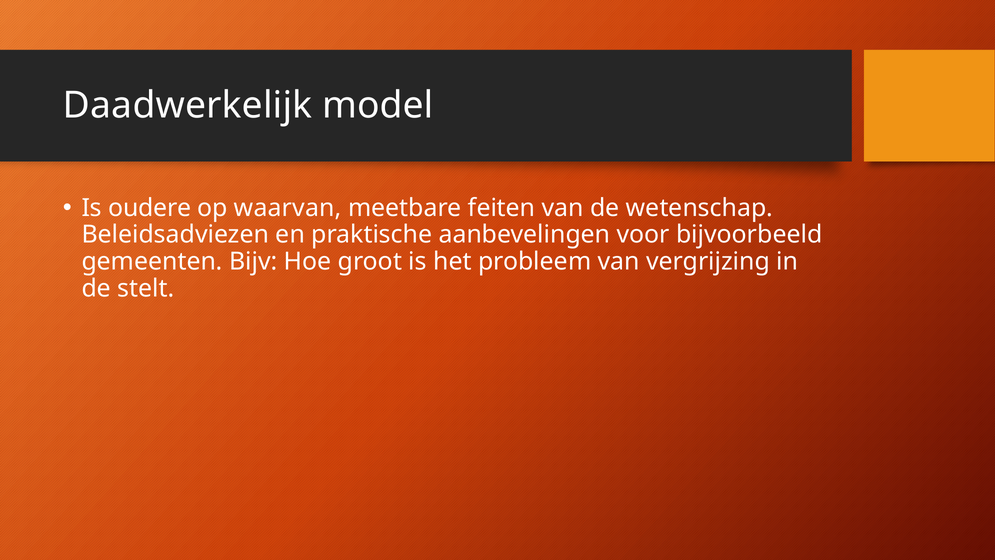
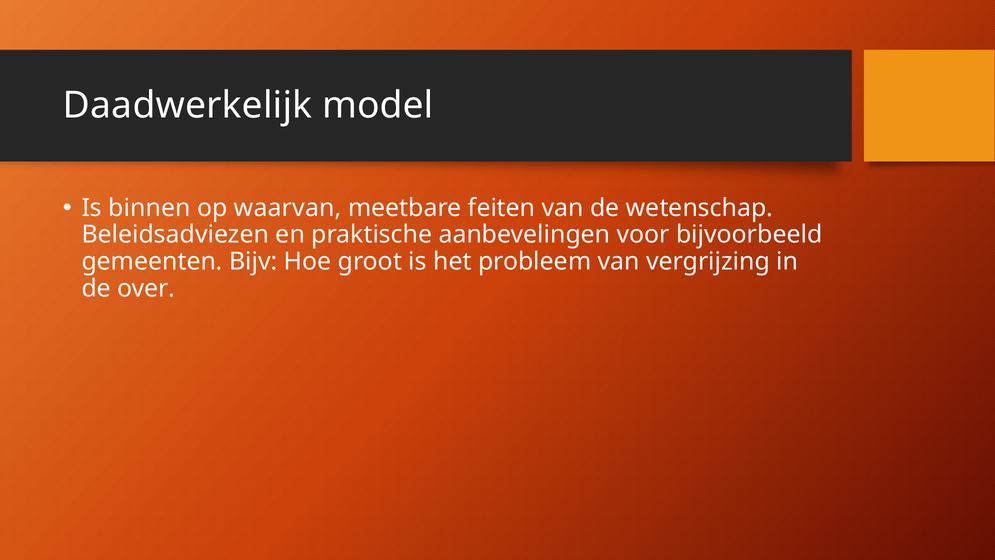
oudere: oudere -> binnen
stelt: stelt -> over
